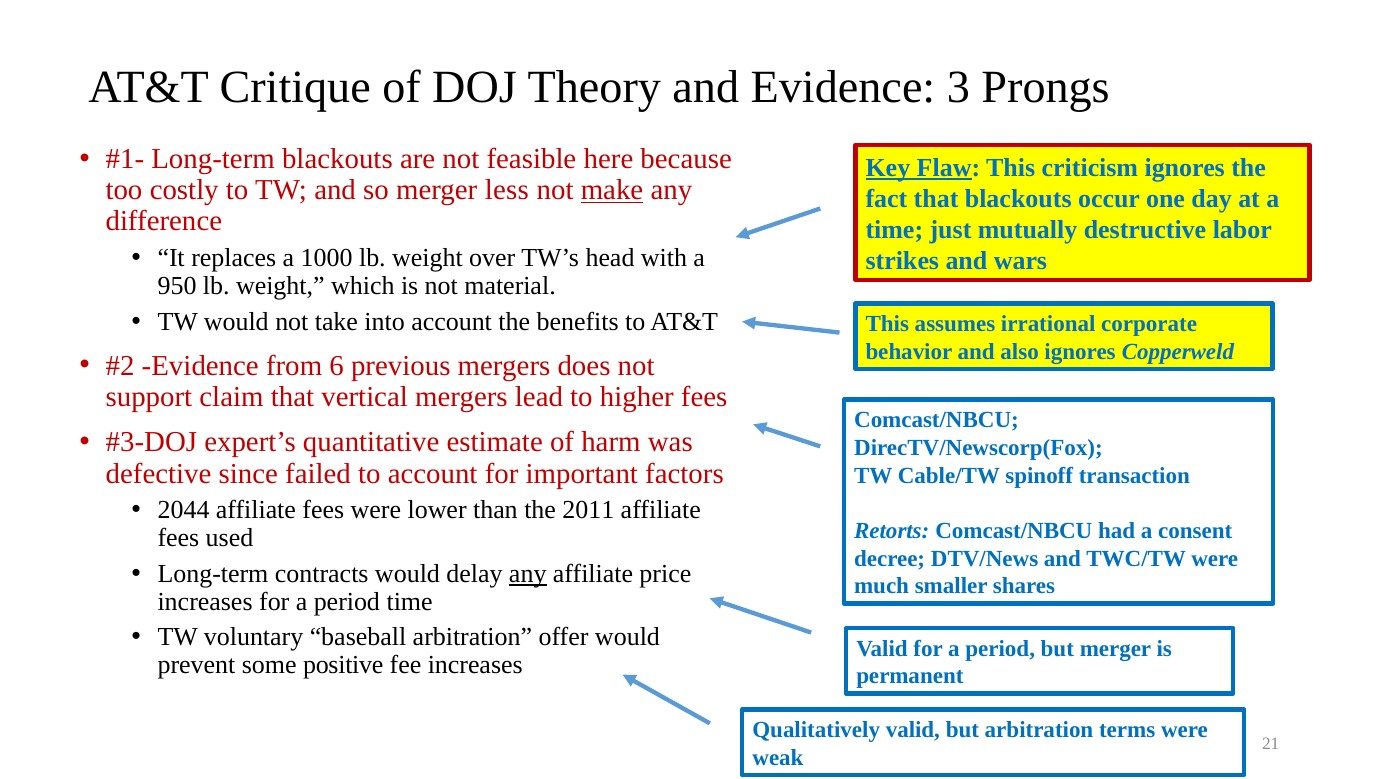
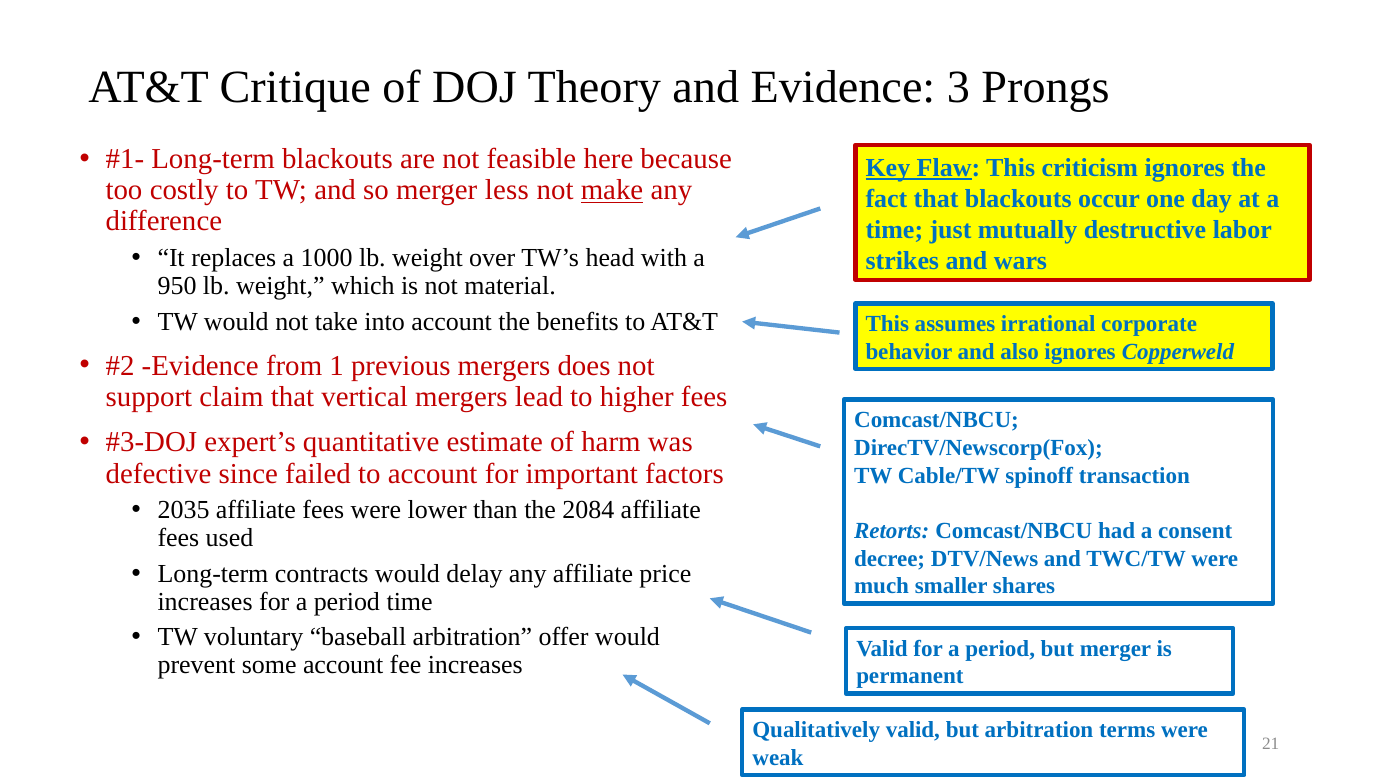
6: 6 -> 1
2044: 2044 -> 2035
2011: 2011 -> 2084
any at (528, 574) underline: present -> none
some positive: positive -> account
